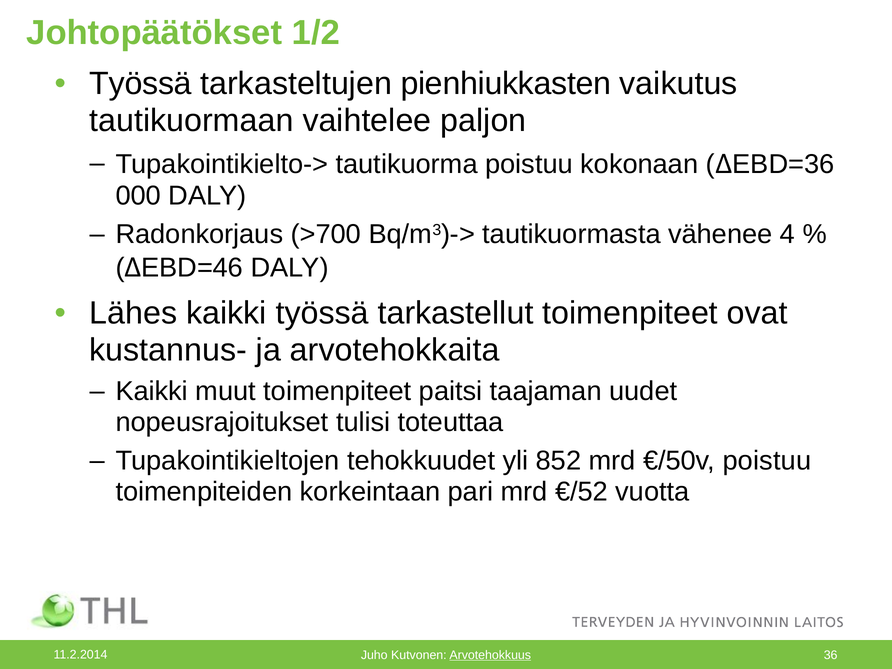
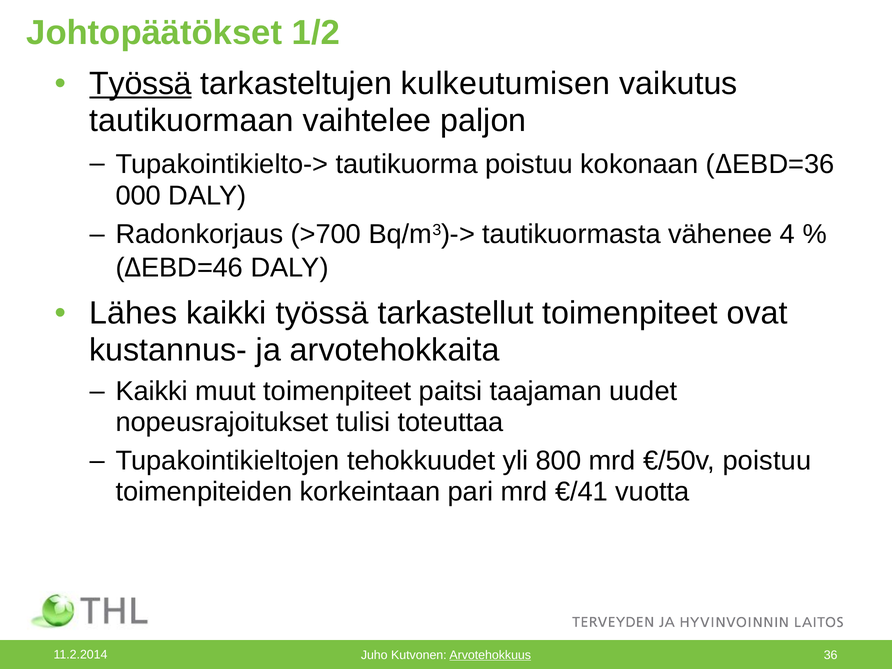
Työssä at (141, 84) underline: none -> present
pienhiukkasten: pienhiukkasten -> kulkeutumisen
852: 852 -> 800
€/52: €/52 -> €/41
